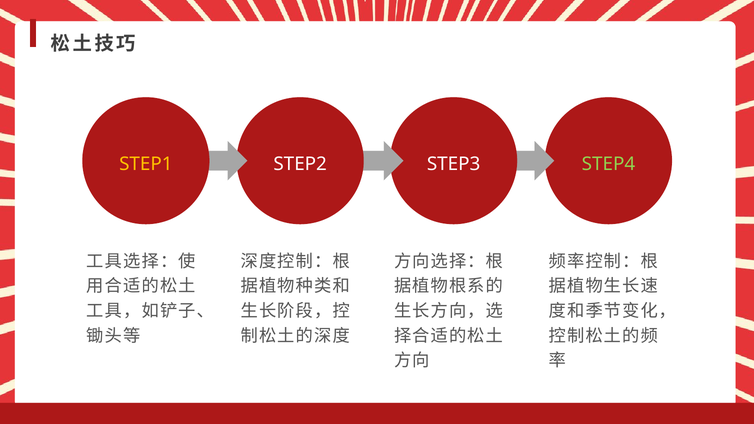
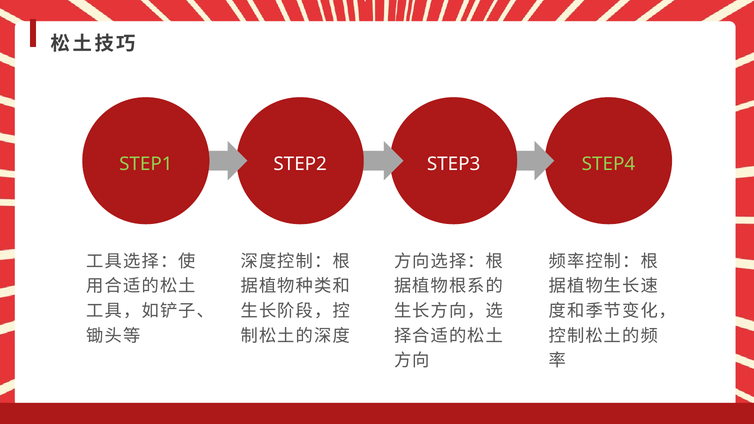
STEP1 colour: yellow -> light green
